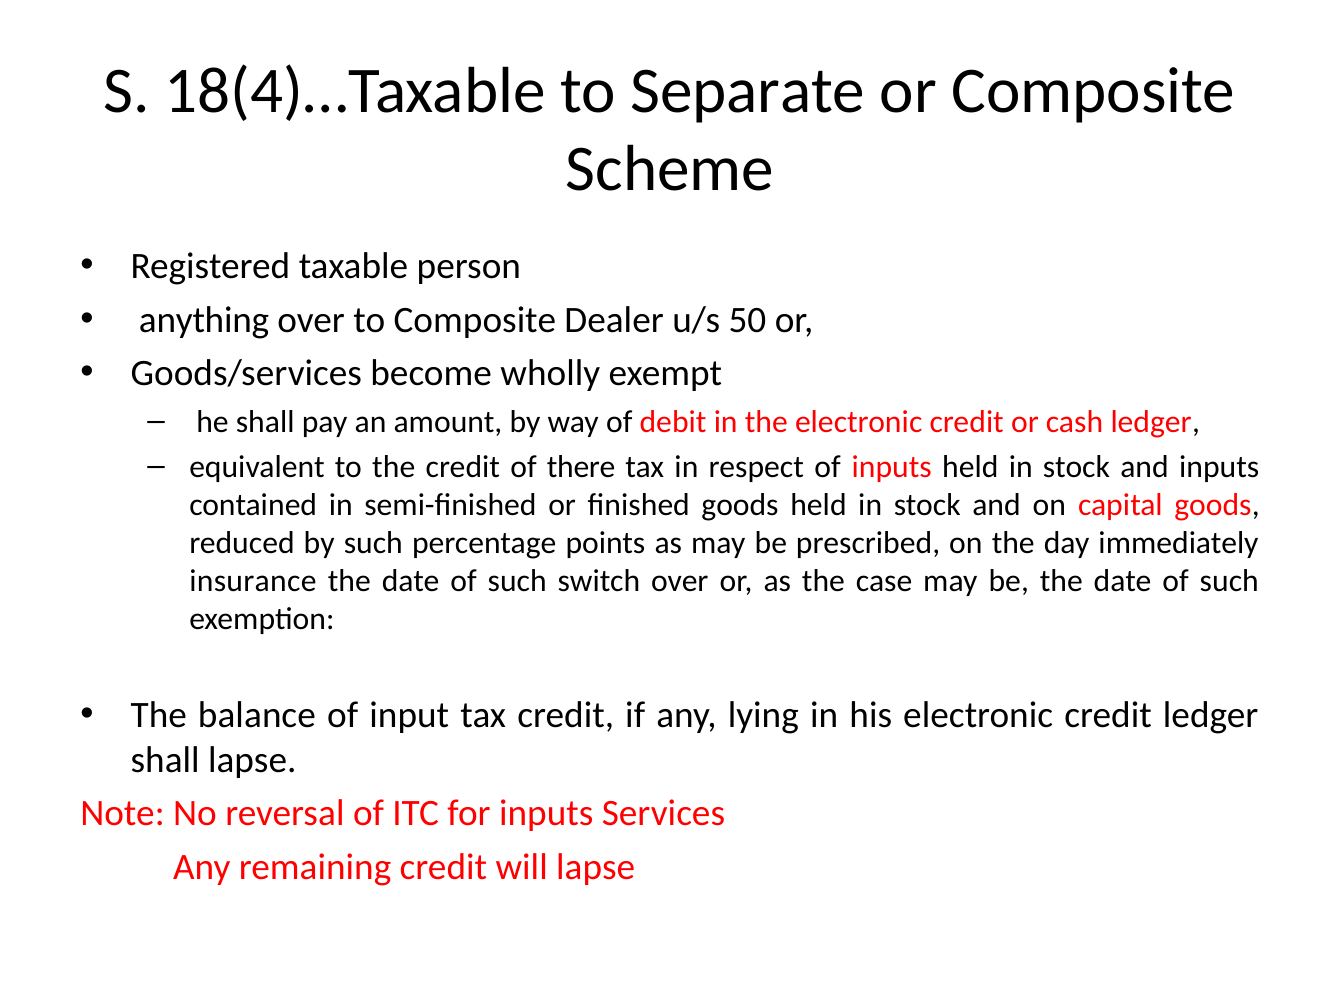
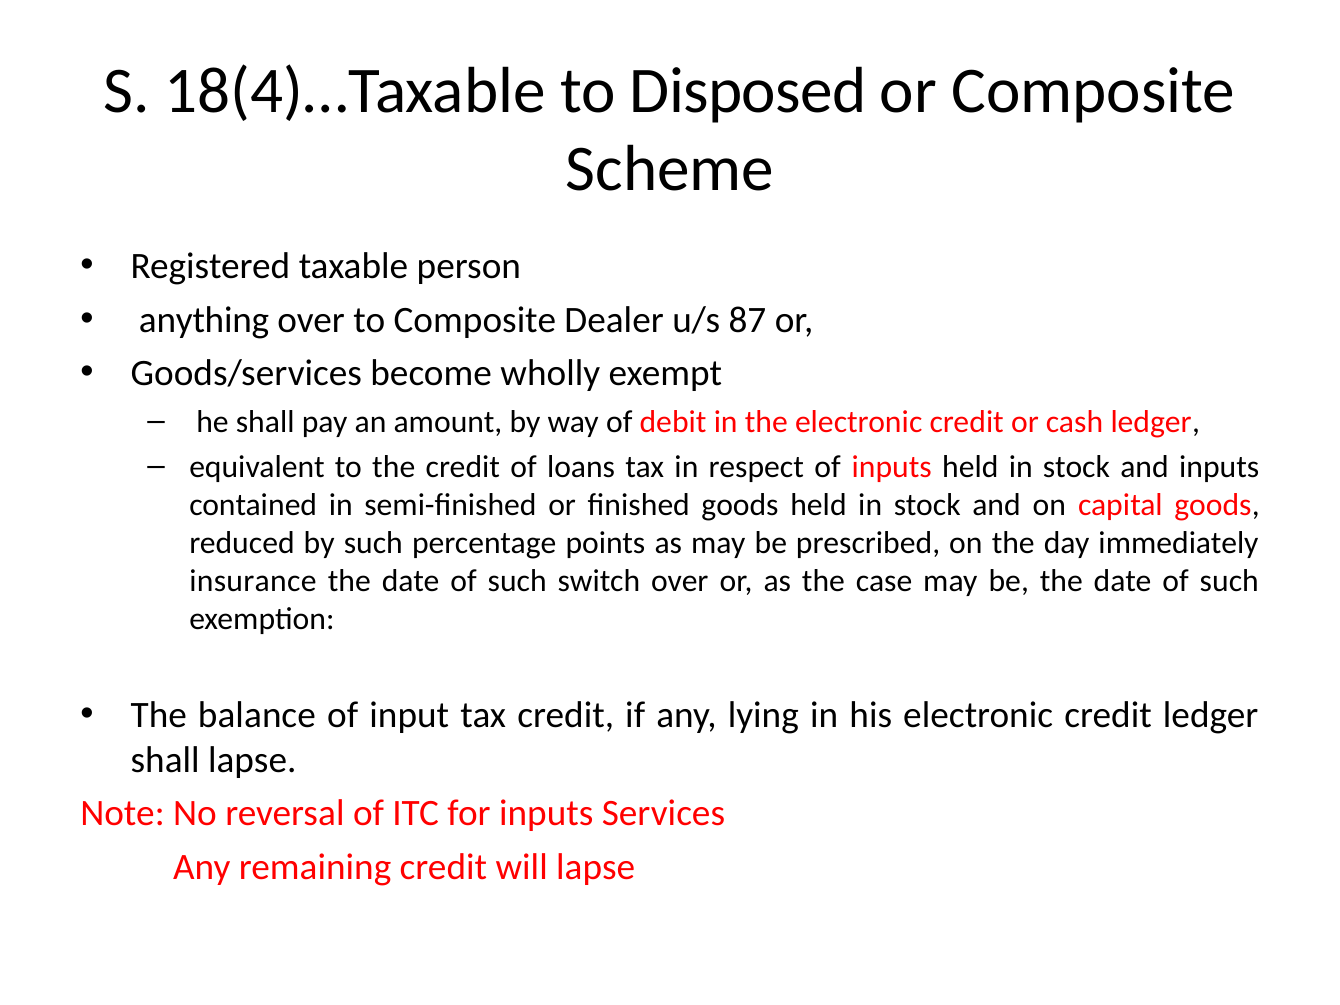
Separate: Separate -> Disposed
50: 50 -> 87
there: there -> loans
